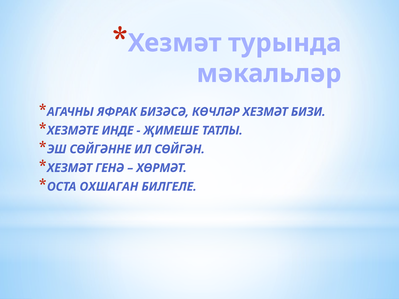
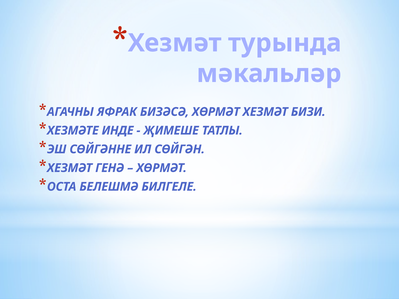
БИЗӘСӘ КӨЧЛӘР: КӨЧЛӘР -> ХӨРМӘТ
ОХШАГАН: ОХШАГАН -> БЕЛЕШМӘ
